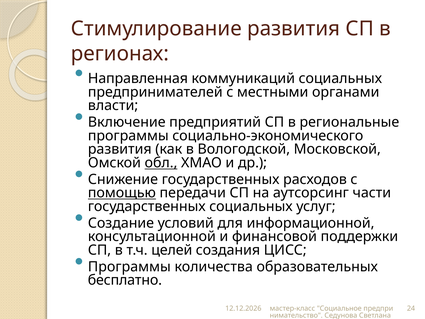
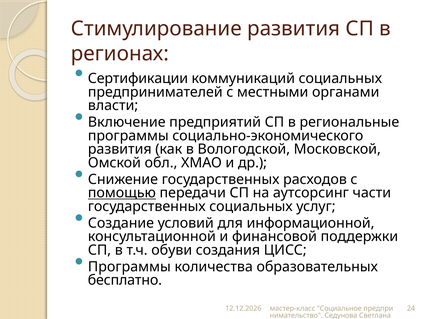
Направленная: Направленная -> Сертификации
обл underline: present -> none
целей: целей -> обуви
